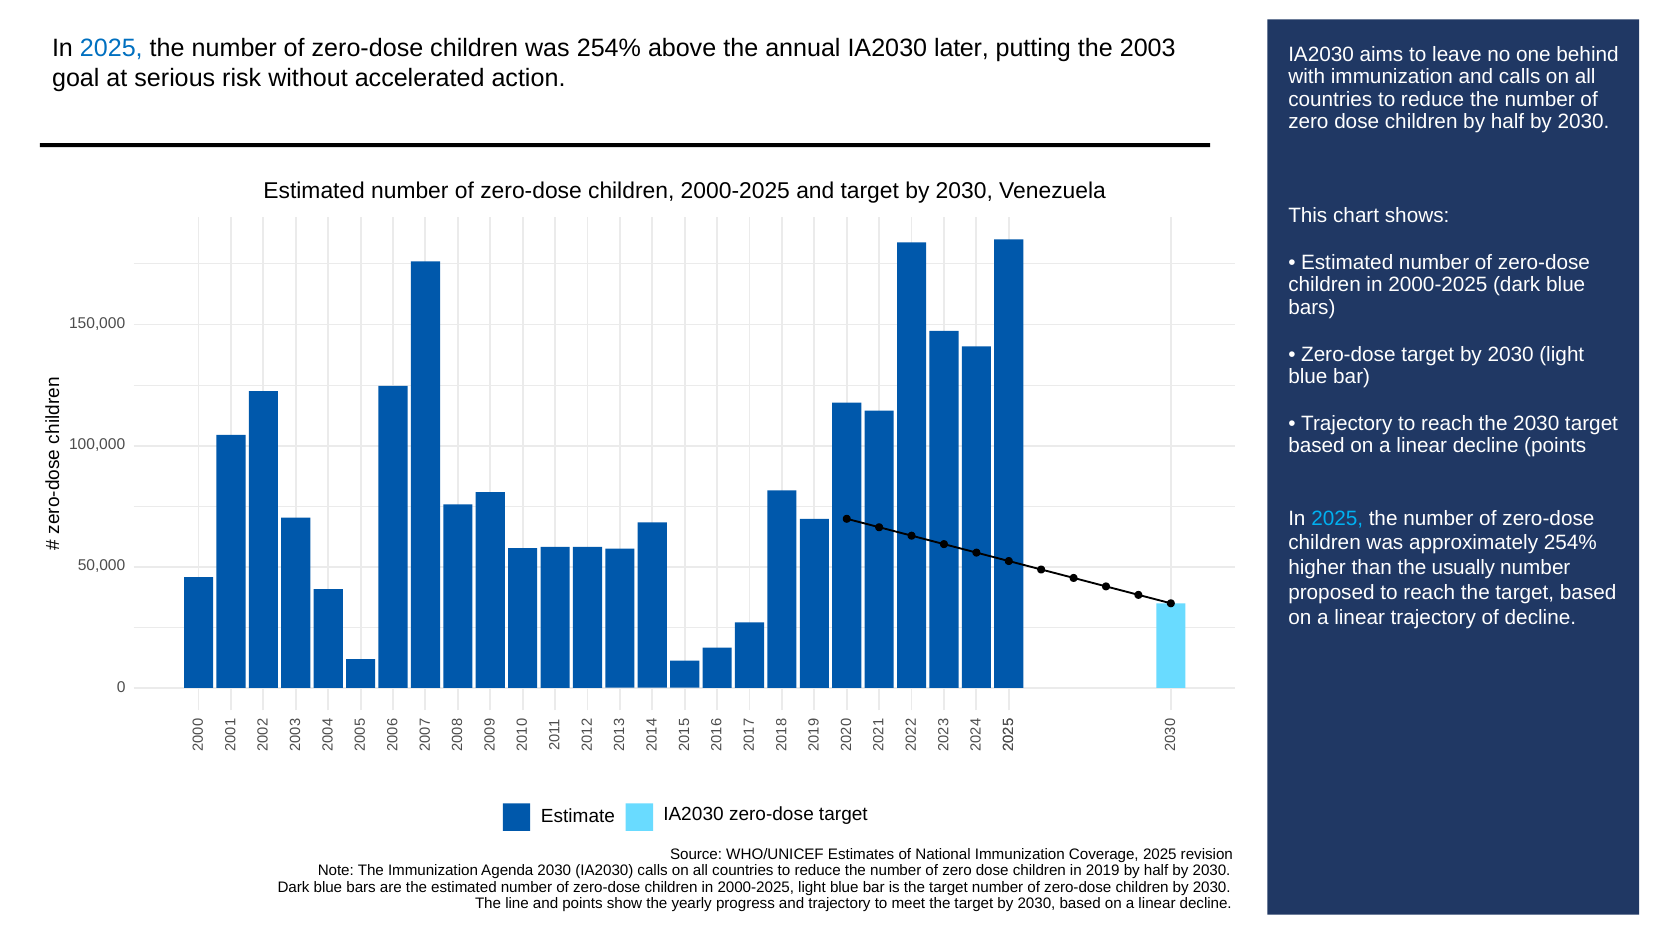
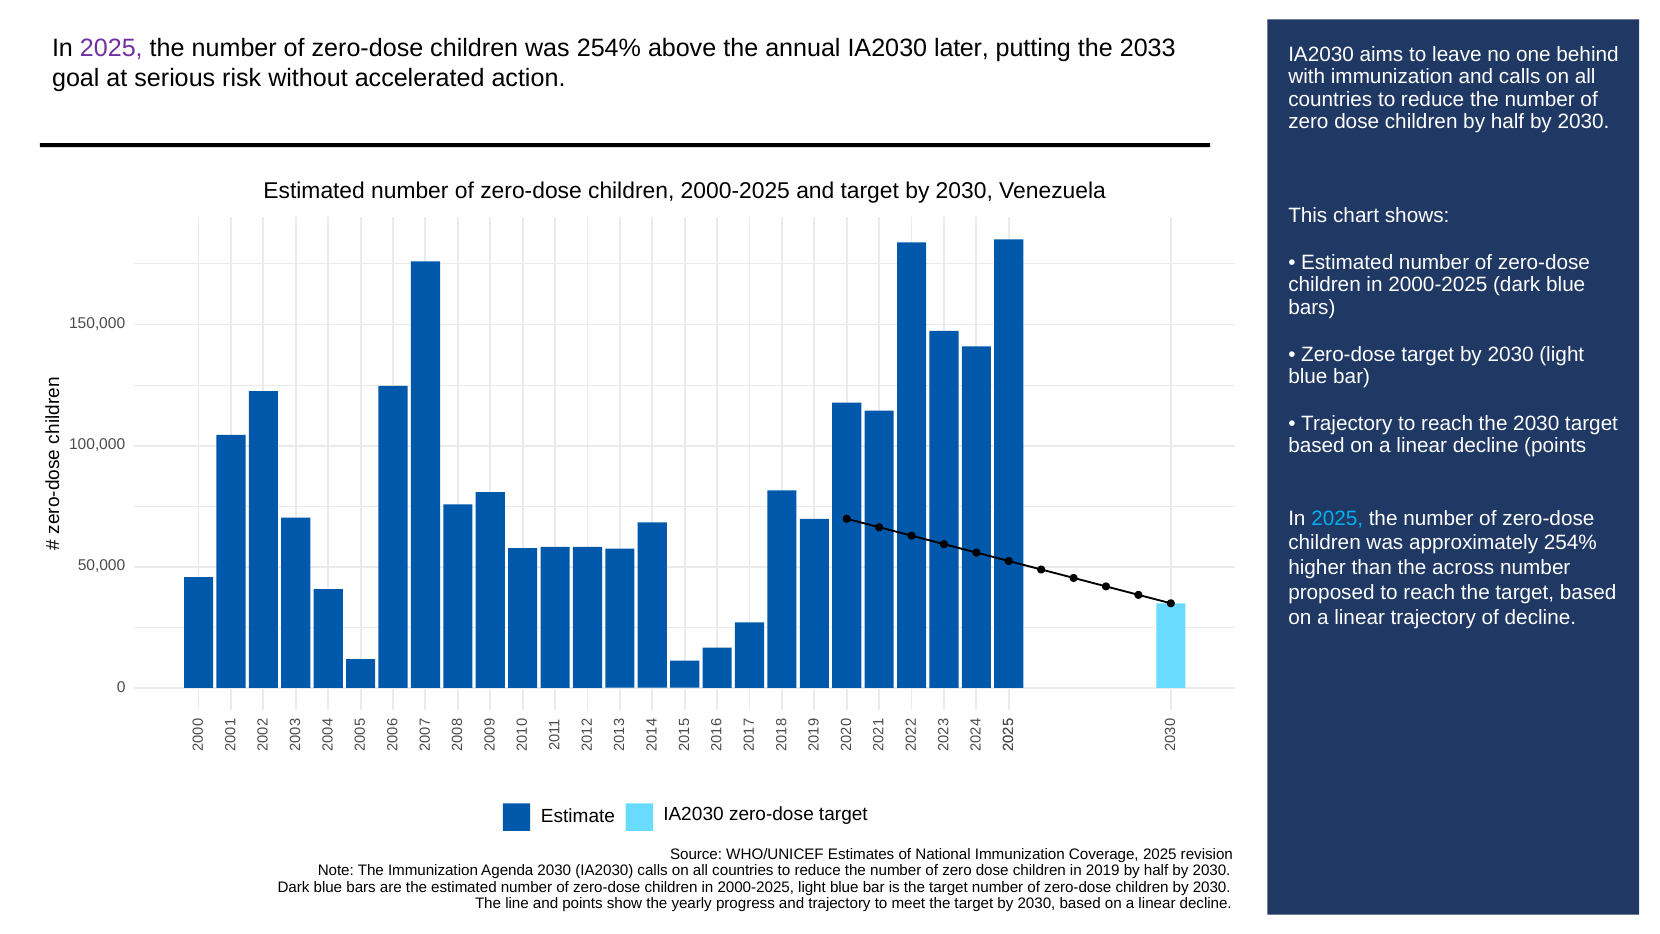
2025 at (111, 48) colour: blue -> purple
2003: 2003 -> 2033
usually: usually -> across
